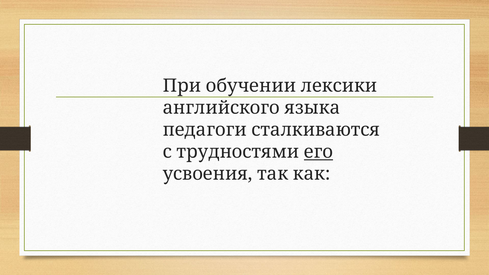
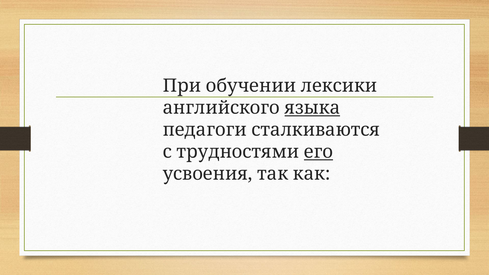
языка underline: none -> present
